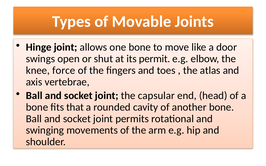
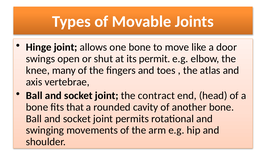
force: force -> many
capsular: capsular -> contract
